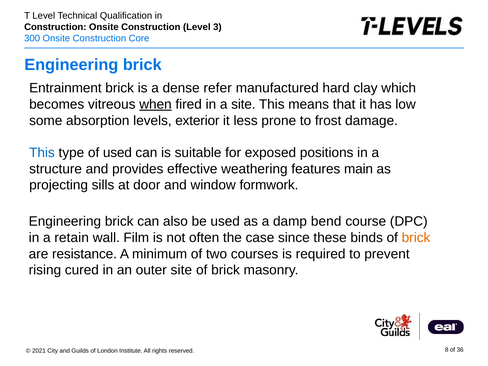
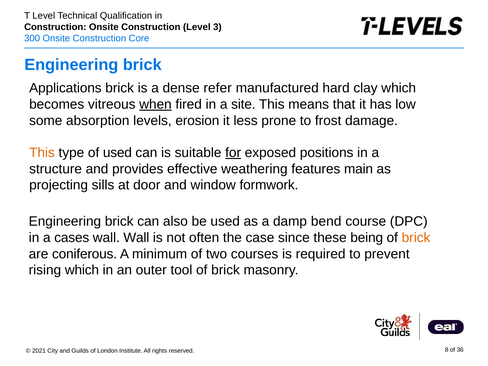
Entrainment: Entrainment -> Applications
exterior: exterior -> erosion
This at (42, 153) colour: blue -> orange
for underline: none -> present
retain: retain -> cases
wall Film: Film -> Wall
binds: binds -> being
resistance: resistance -> coniferous
rising cured: cured -> which
outer site: site -> tool
